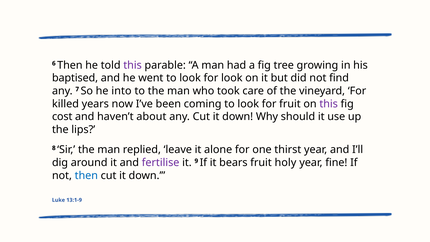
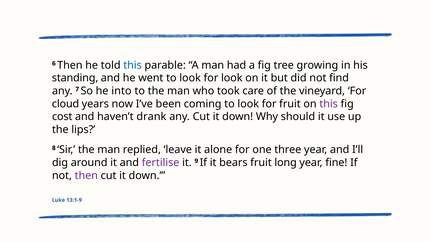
this at (133, 65) colour: purple -> blue
baptised: baptised -> standing
killed: killed -> cloud
about: about -> drank
thirst: thirst -> three
holy: holy -> long
then at (86, 175) colour: blue -> purple
